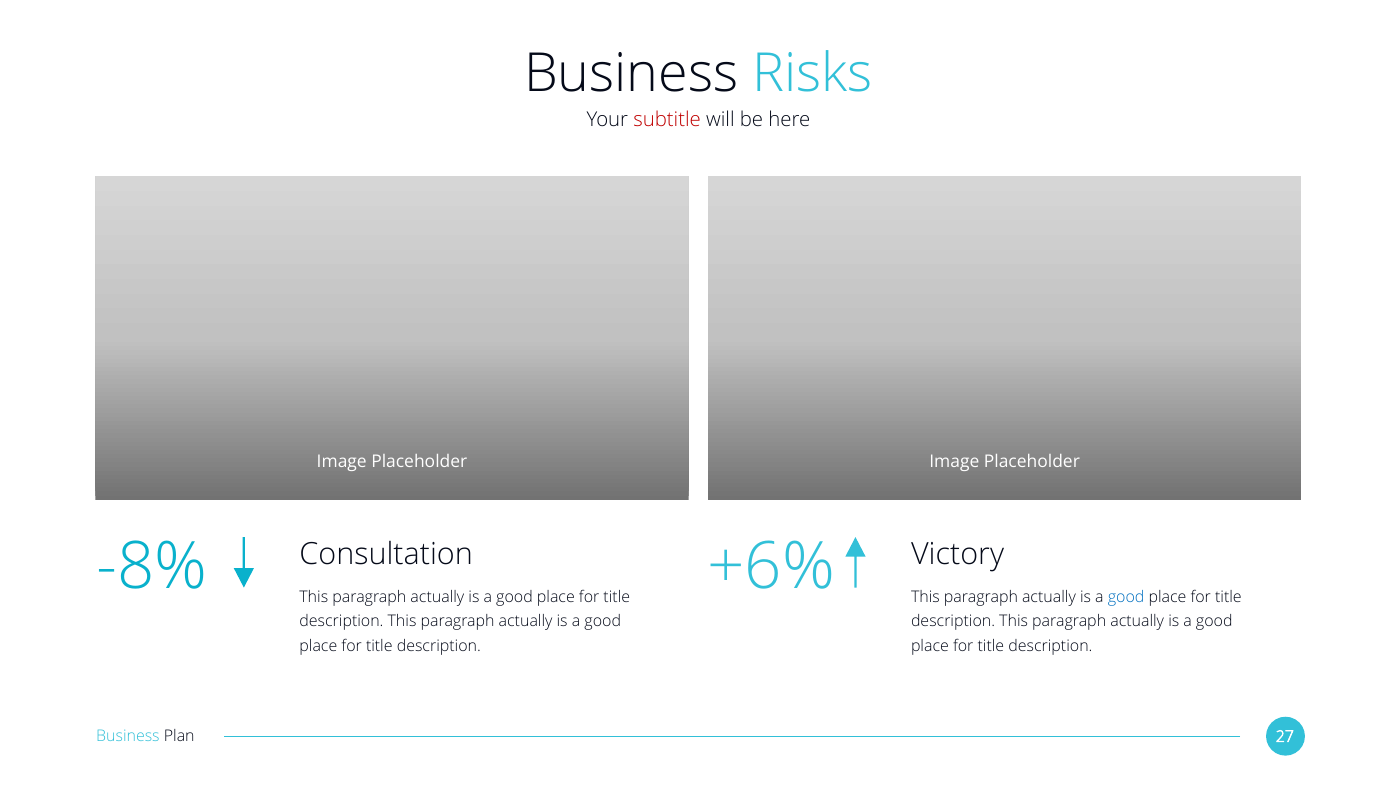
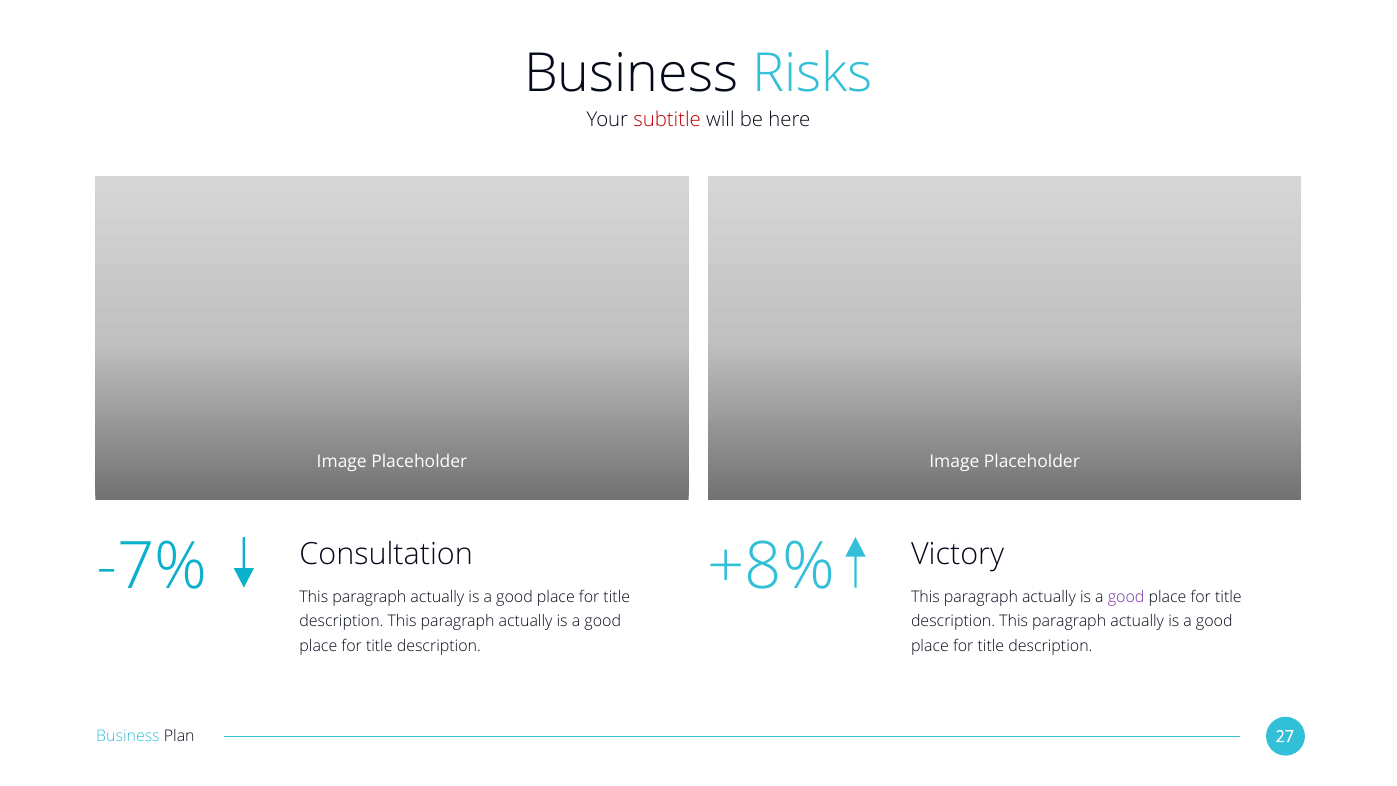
-8%: -8% -> -7%
+6%: +6% -> +8%
good at (1126, 597) colour: blue -> purple
